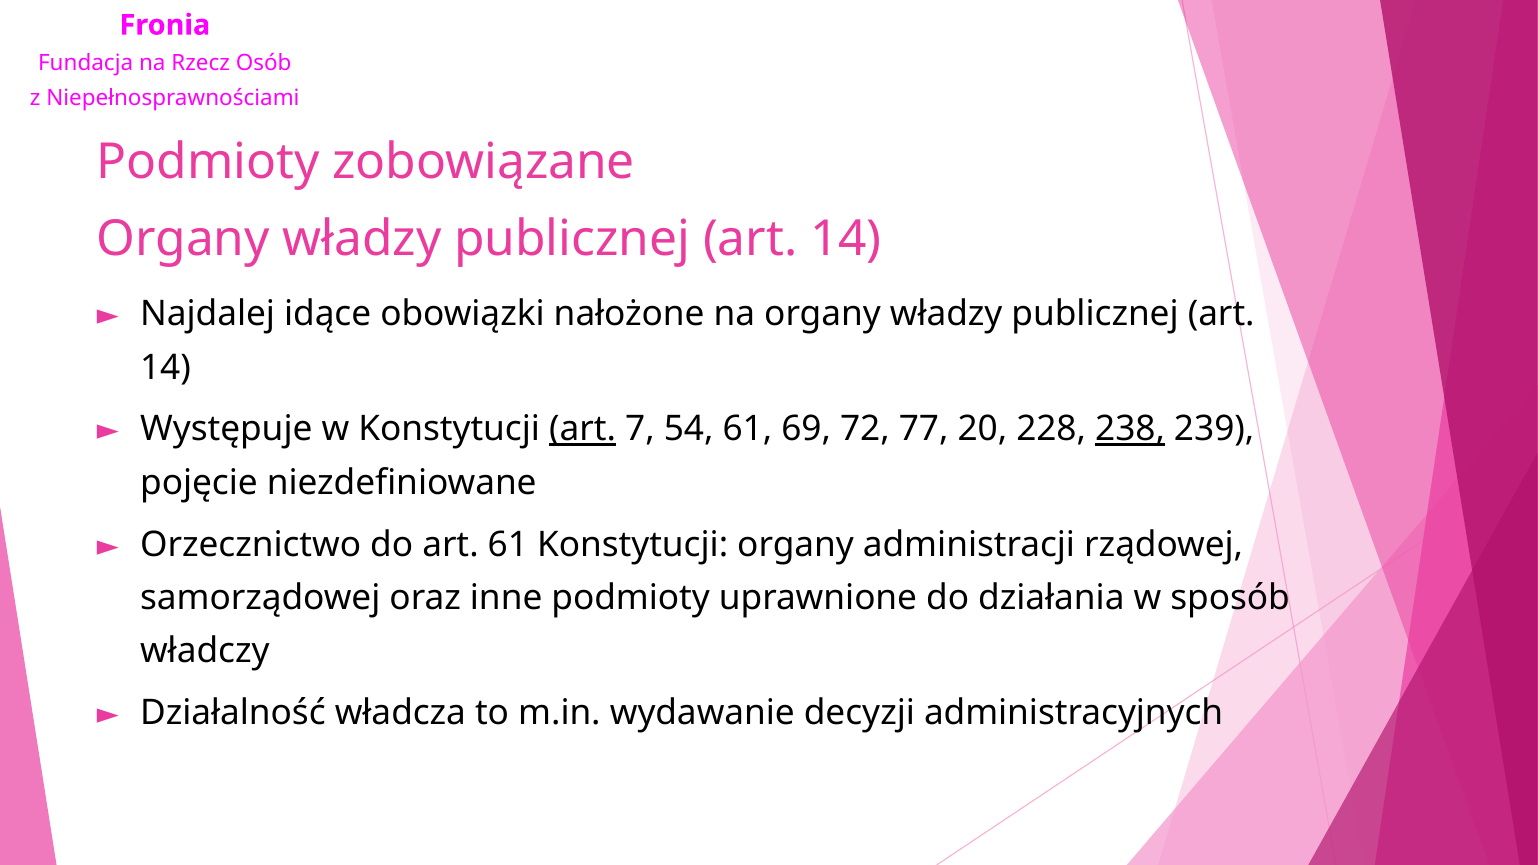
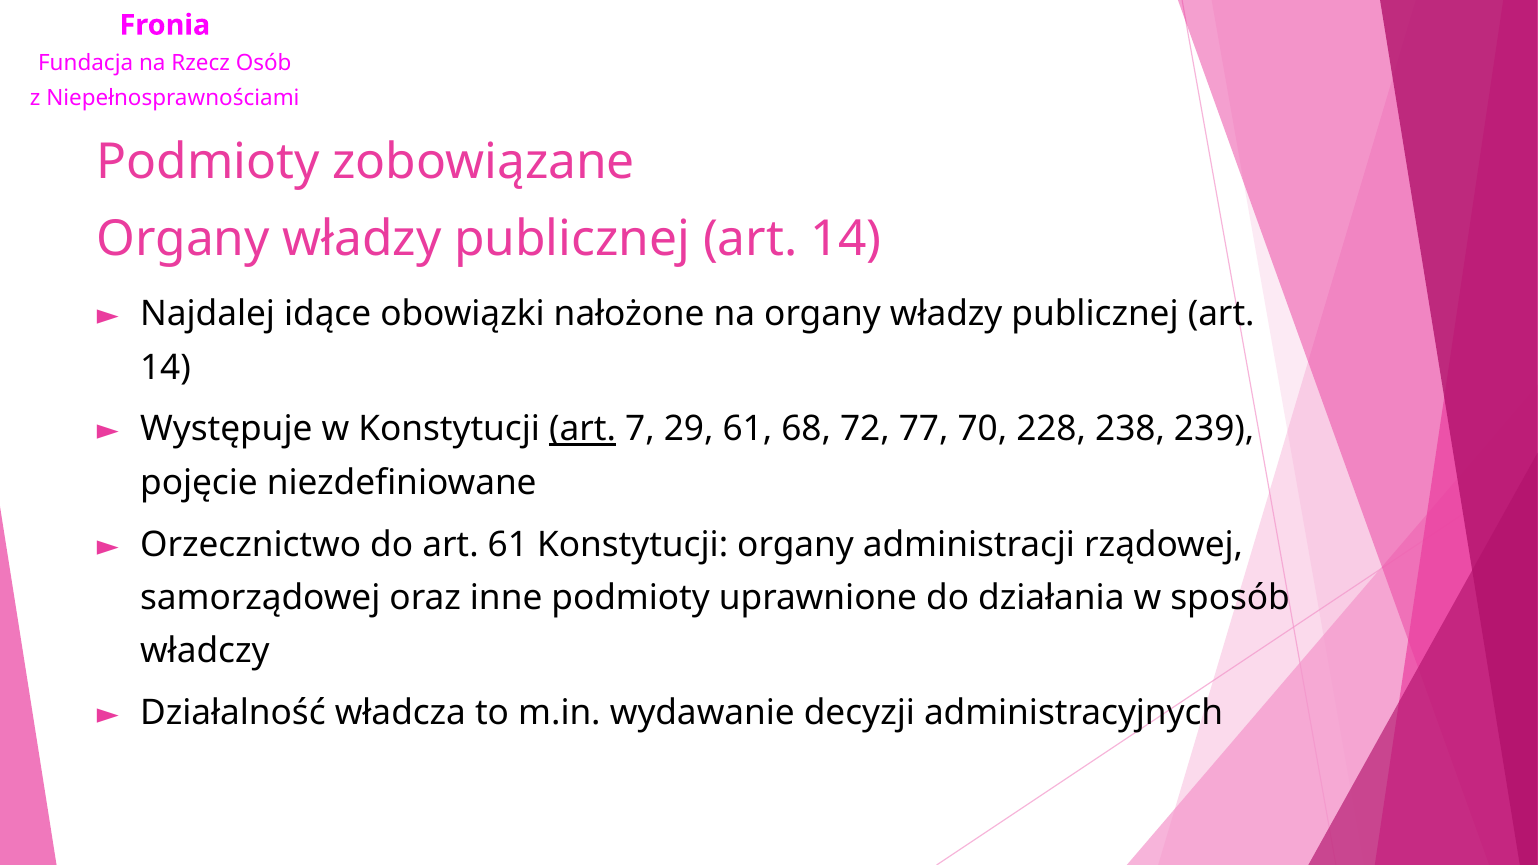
54: 54 -> 29
69: 69 -> 68
20: 20 -> 70
238 underline: present -> none
